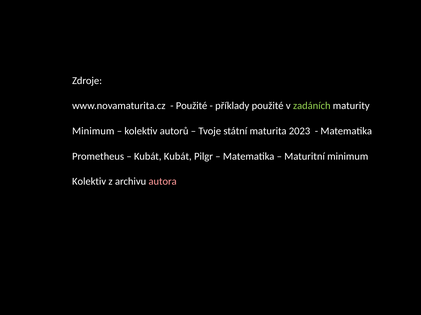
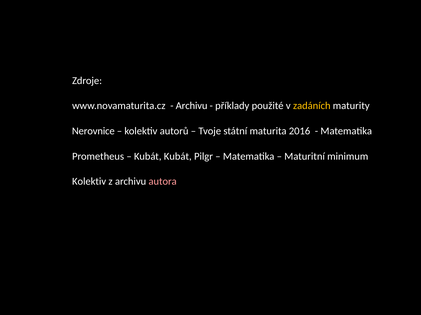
Použité at (192, 106): Použité -> Archivu
zadáních colour: light green -> yellow
Minimum at (93, 131): Minimum -> Nerovnice
2023: 2023 -> 2016
